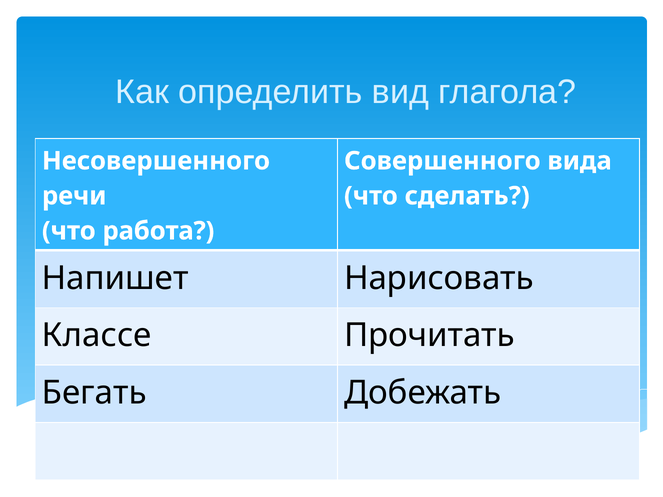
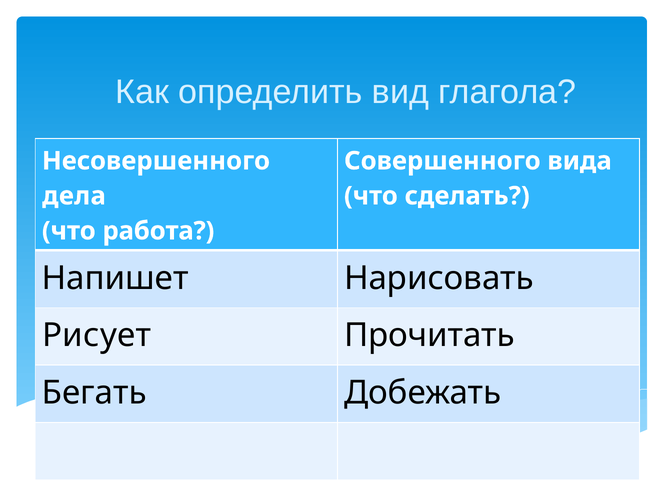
речи: речи -> дела
Классе: Классе -> Рисует
